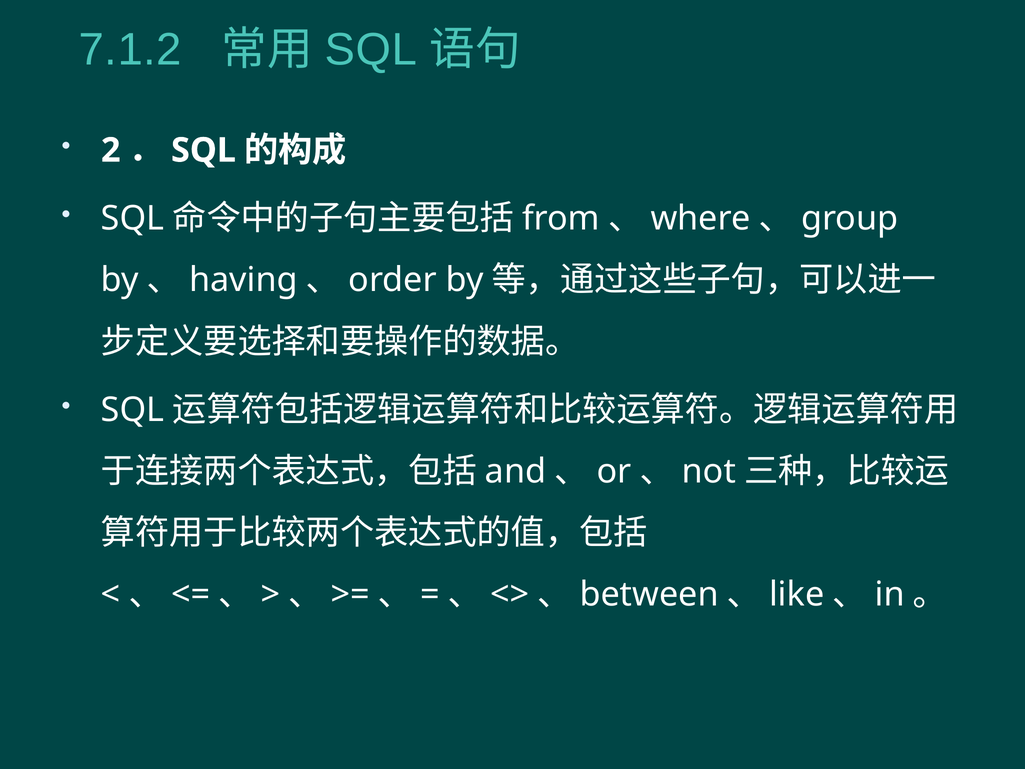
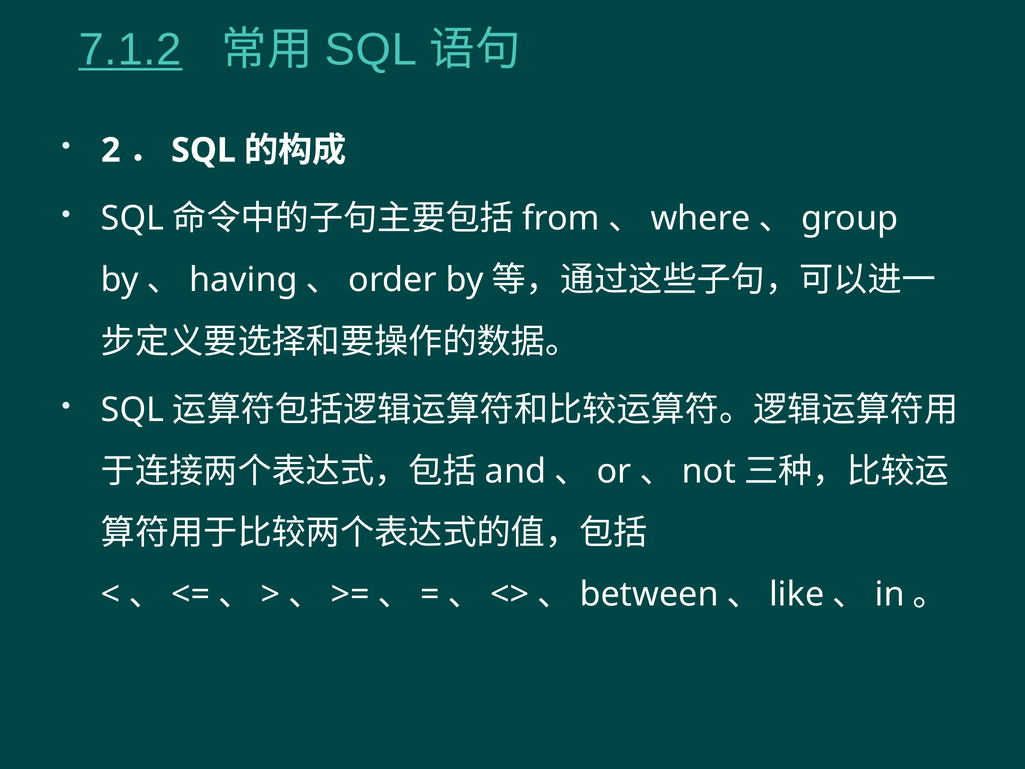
7.1.2 underline: none -> present
